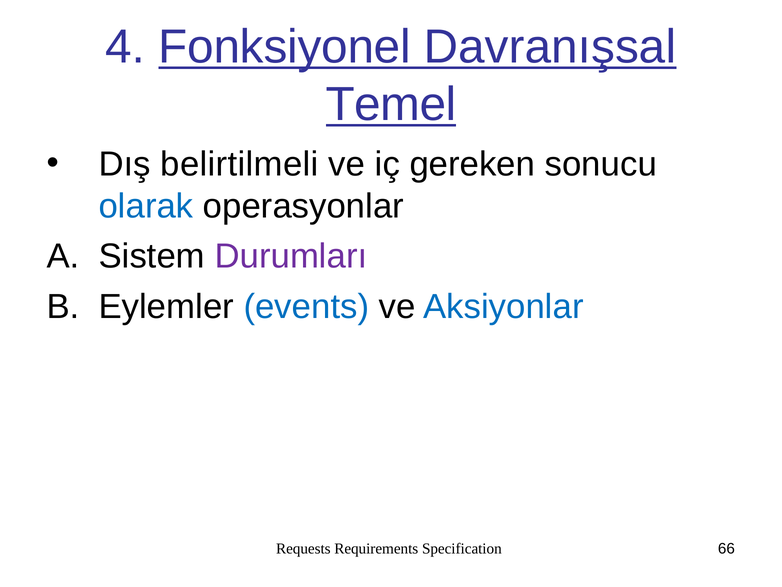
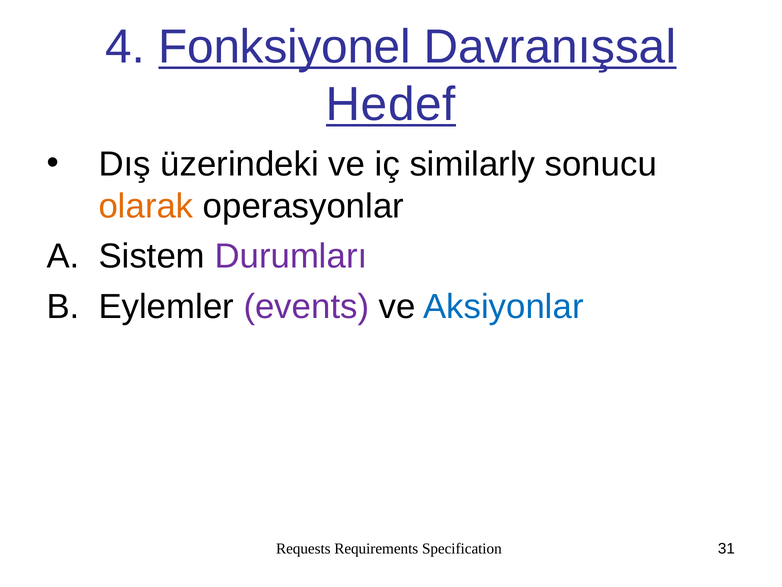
Temel: Temel -> Hedef
belirtilmeli: belirtilmeli -> üzerindeki
gereken: gereken -> similarly
olarak colour: blue -> orange
events colour: blue -> purple
66: 66 -> 31
